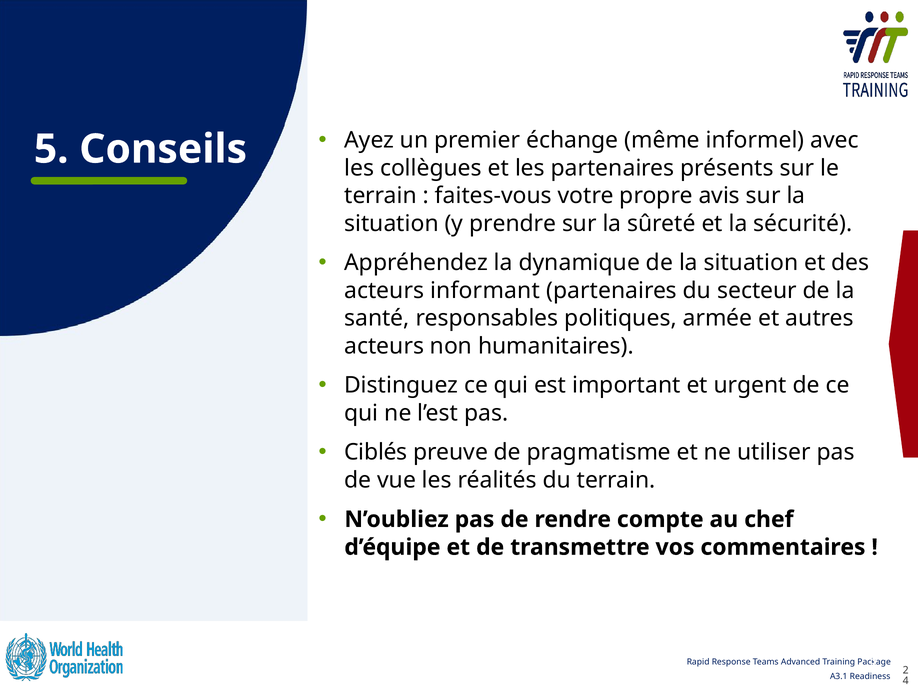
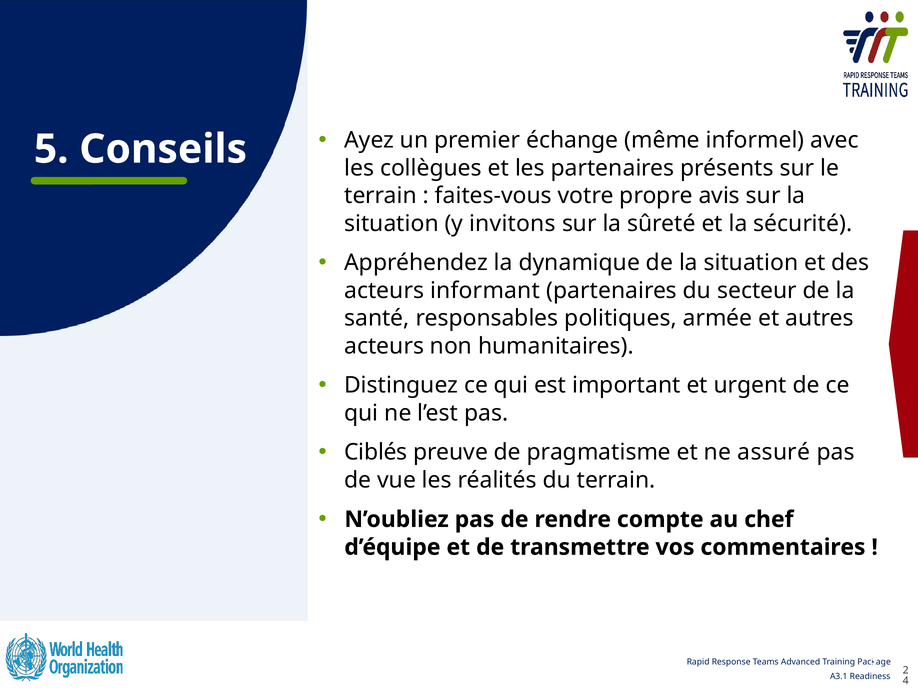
prendre: prendre -> invitons
utiliser: utiliser -> assuré
